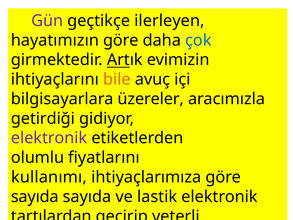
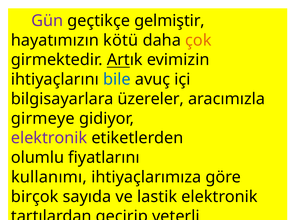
ilerleyen: ilerleyen -> gelmiştir
hayatımızın göre: göre -> kötü
çok colour: blue -> orange
bile colour: orange -> blue
getirdiği: getirdiği -> girmeye
sayıda at (35, 196): sayıda -> birçok
